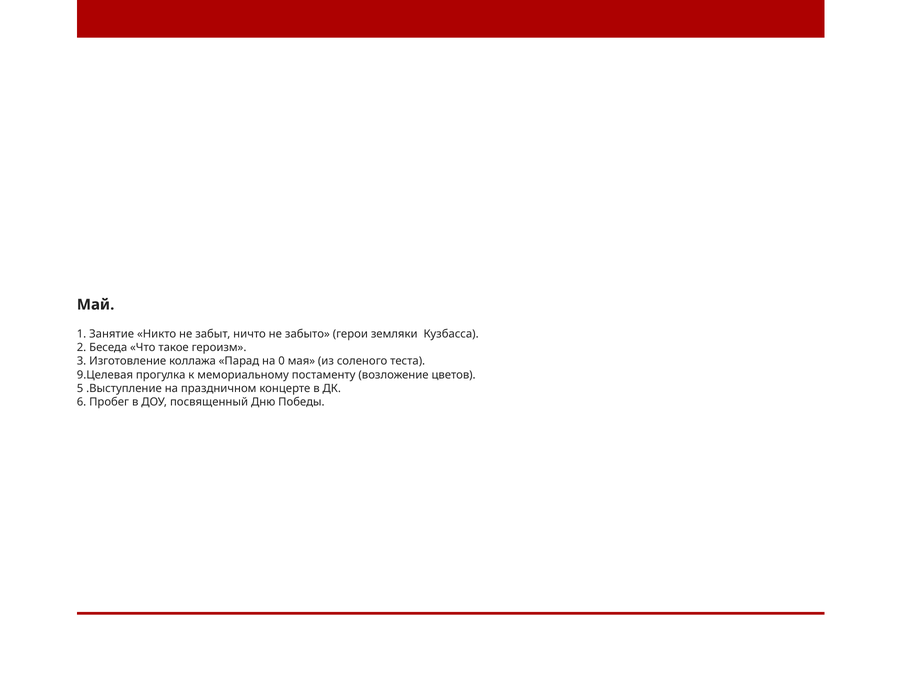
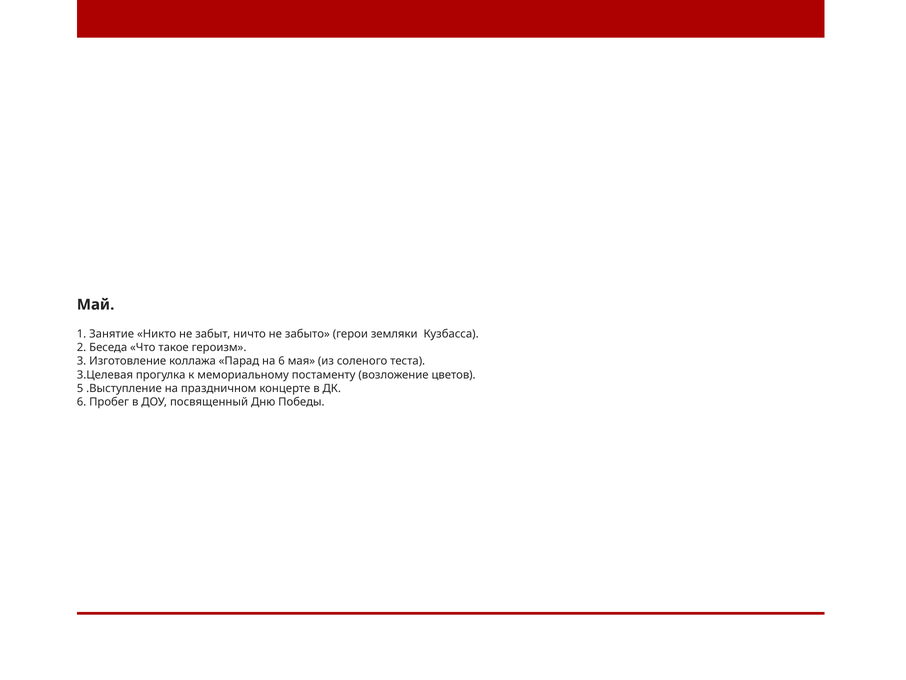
на 0: 0 -> 6
9.Целевая: 9.Целевая -> 3.Целевая
